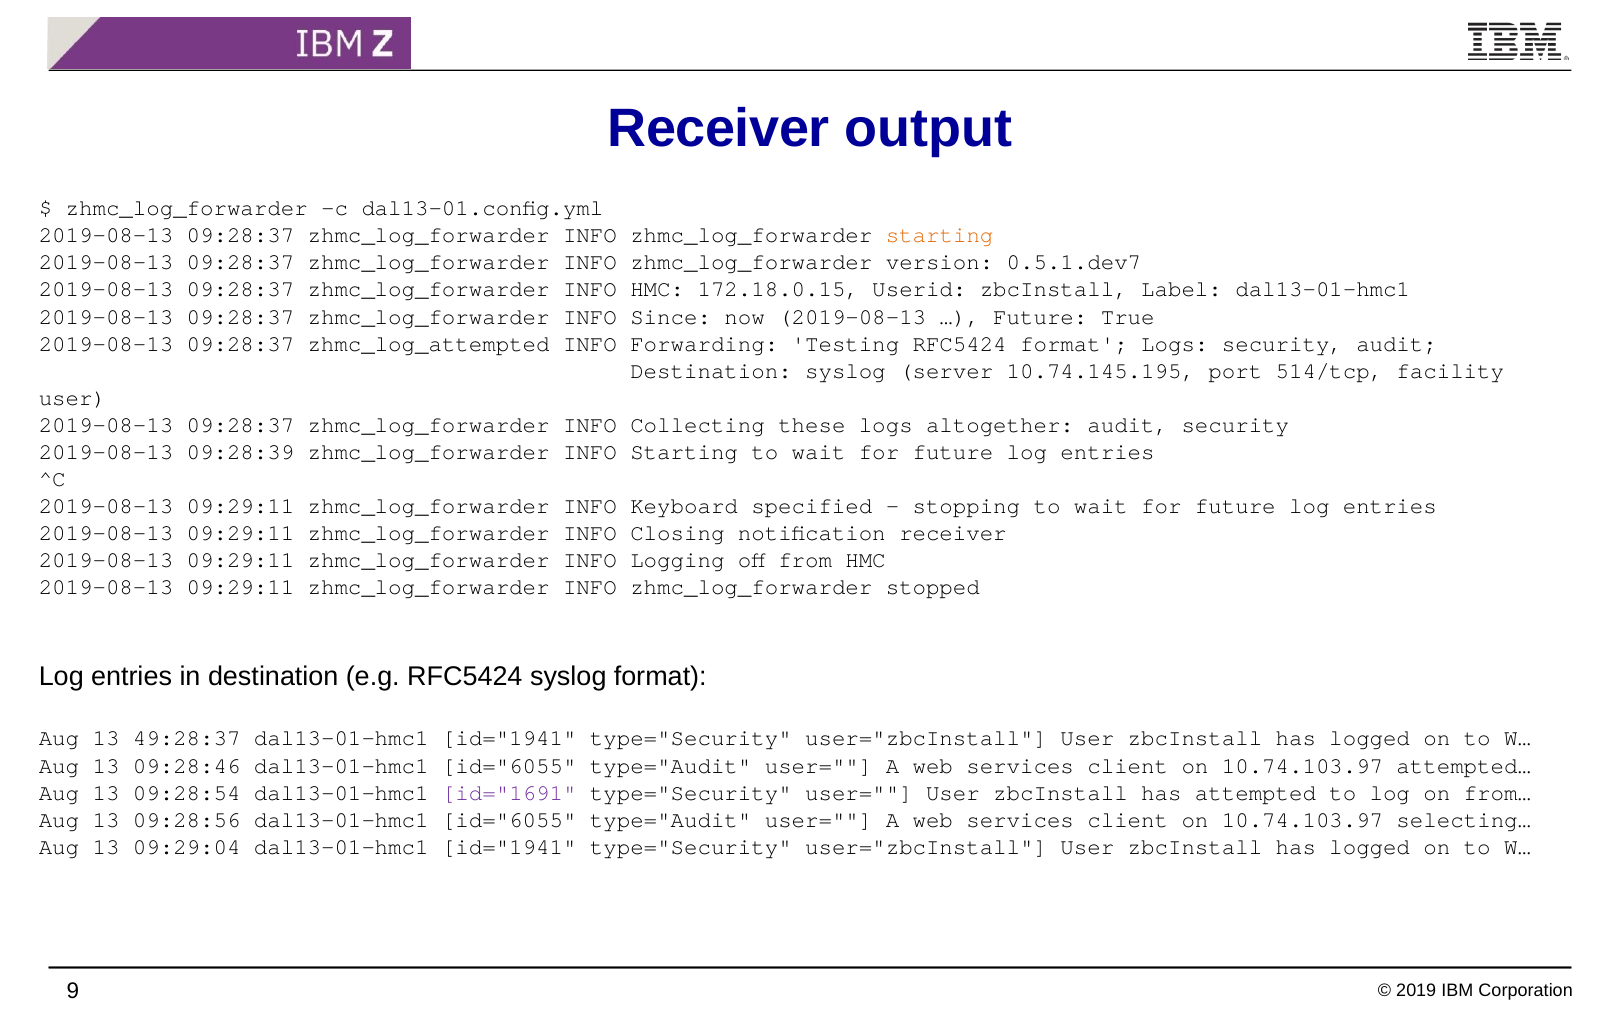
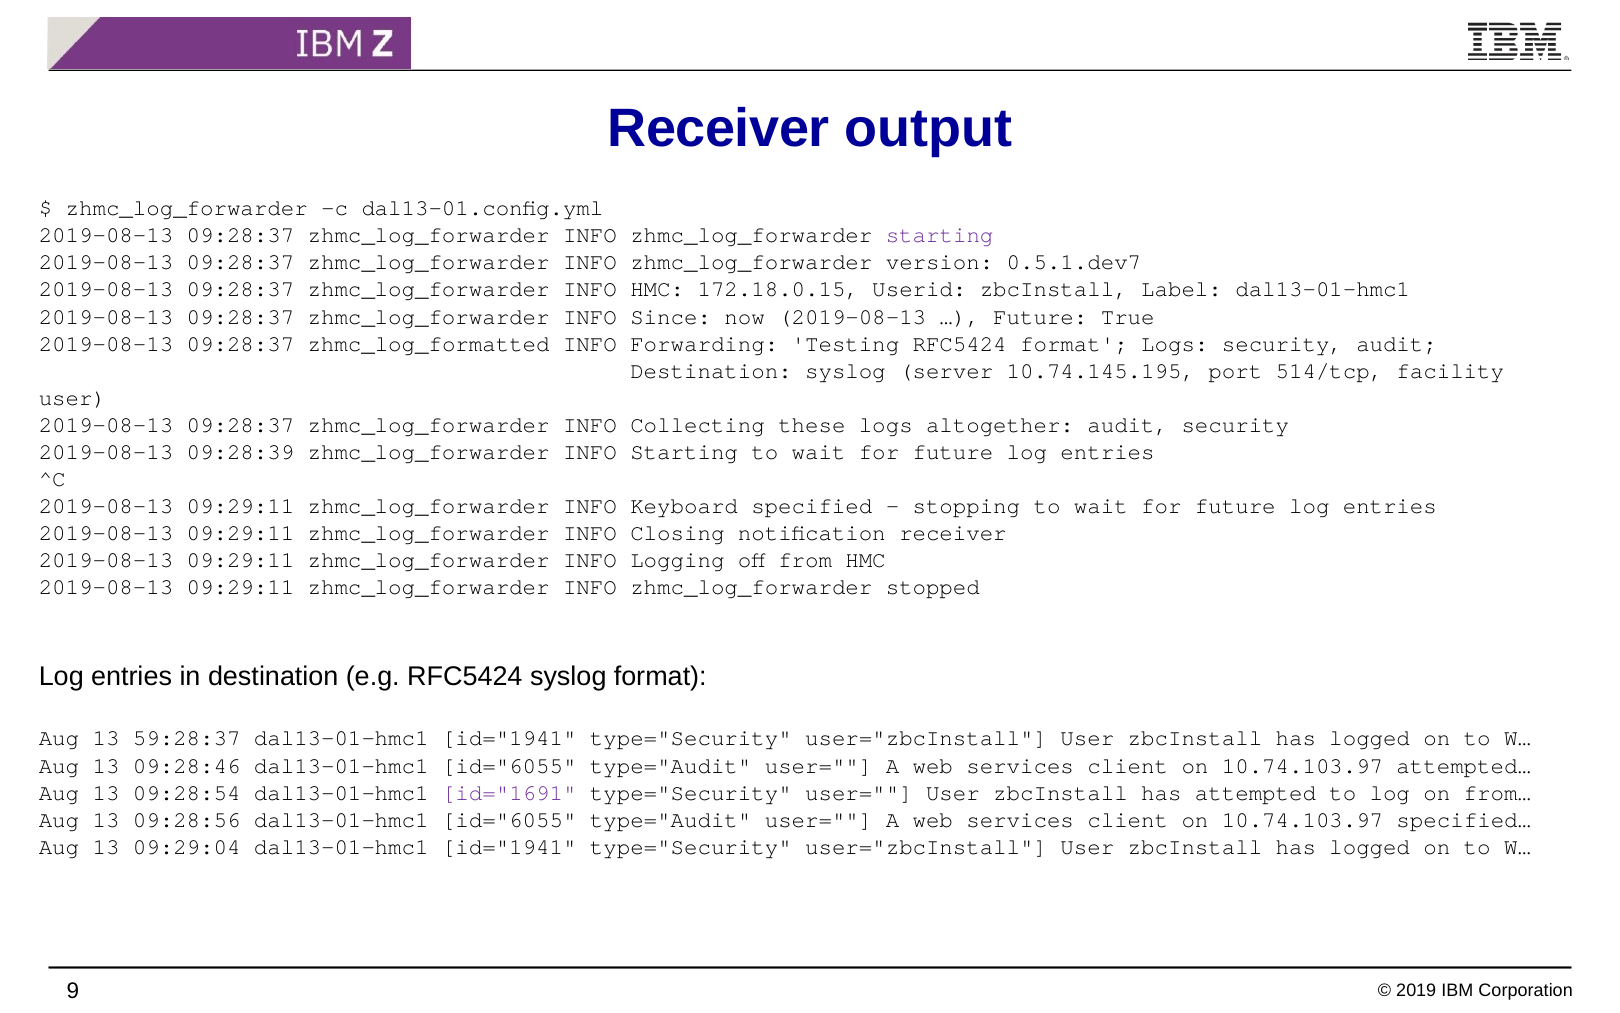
starting at (940, 235) colour: orange -> purple
zhmc_log_attempted: zhmc_log_attempted -> zhmc_log_formatted
49:28:37: 49:28:37 -> 59:28:37
selecting…: selecting… -> specified…
